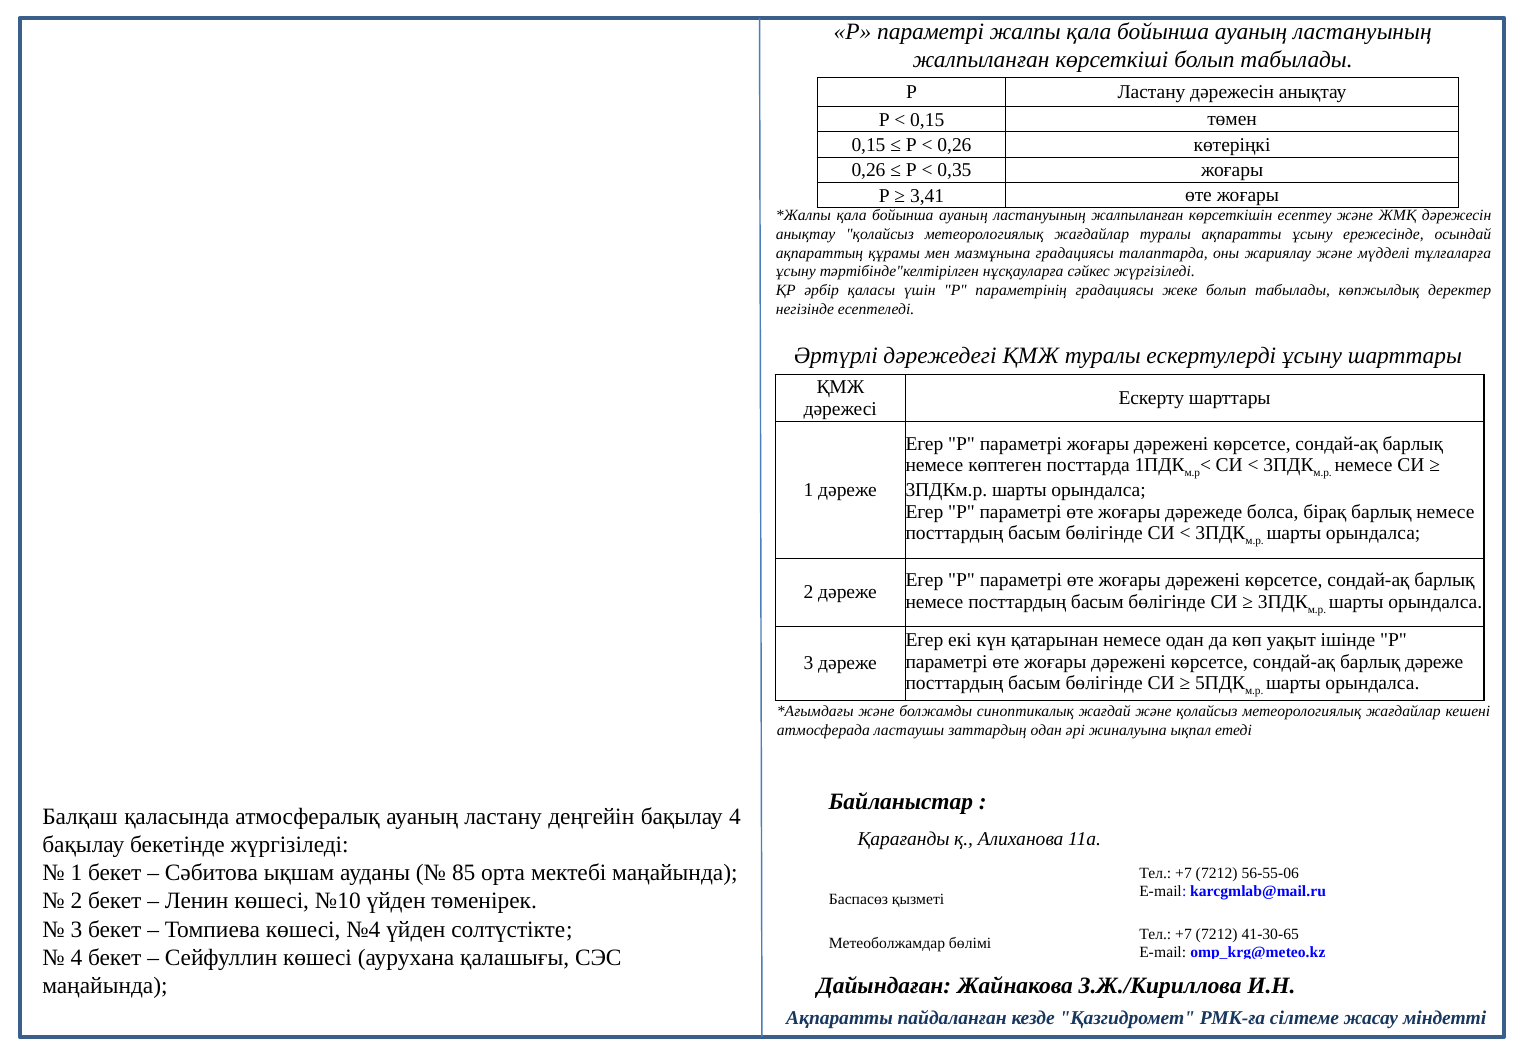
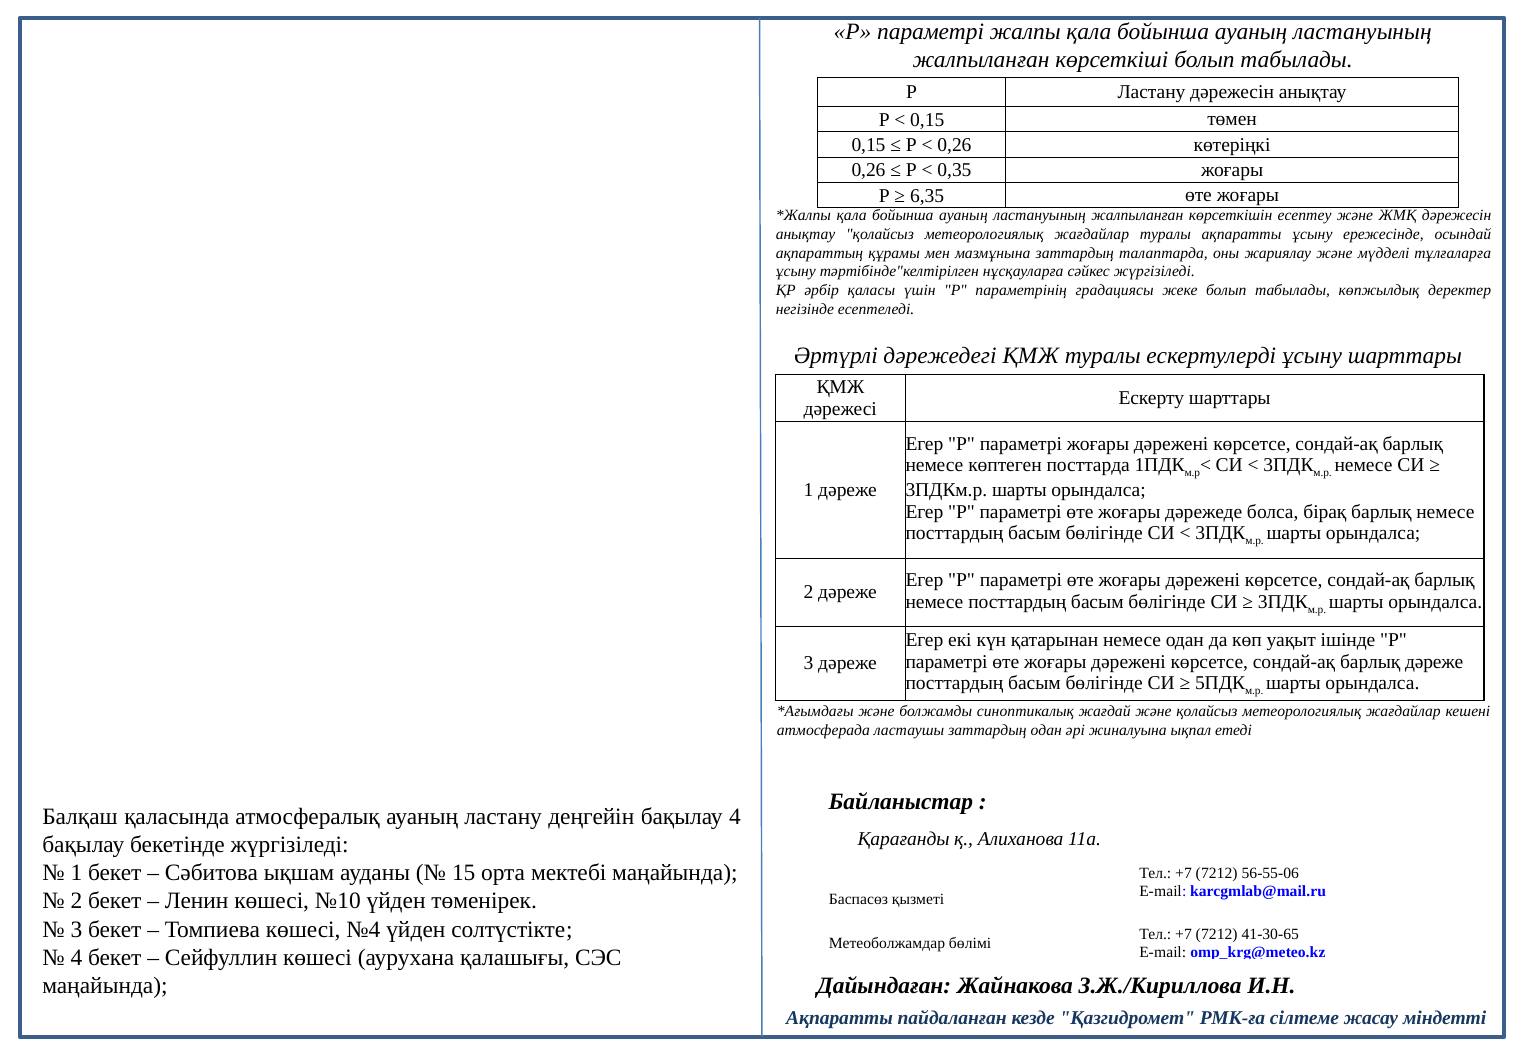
3,41: 3,41 -> 6,35
мазмұнына градациясы: градациясы -> заттардың
85: 85 -> 15
